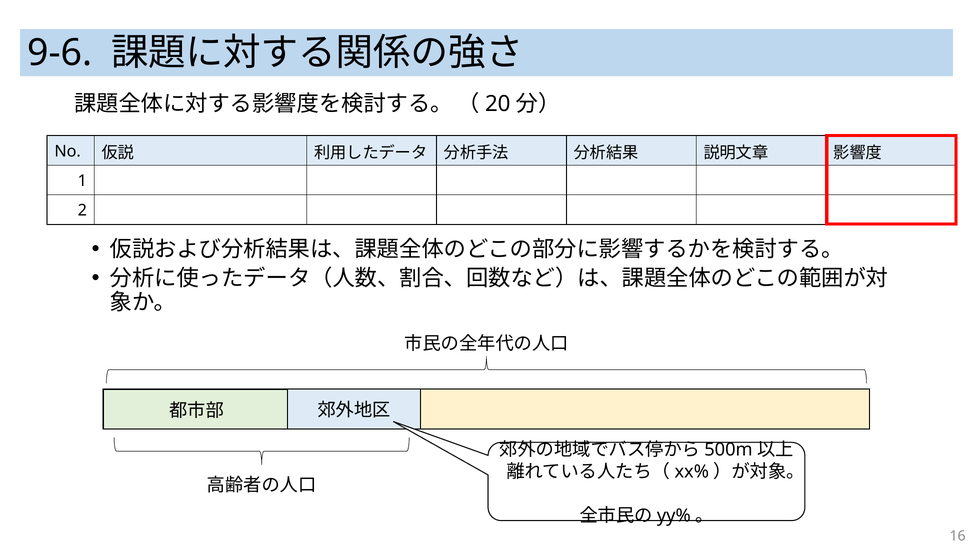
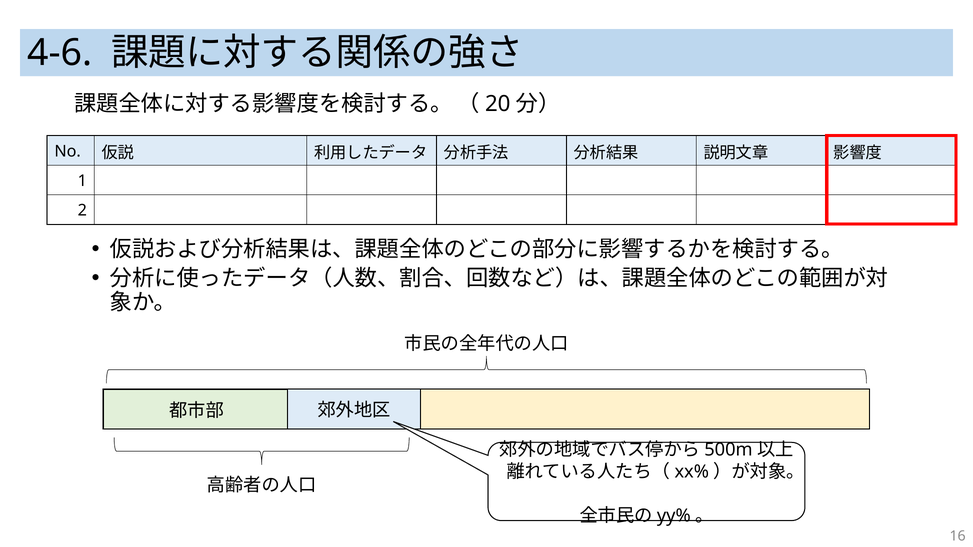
9-6: 9-6 -> 4-6
